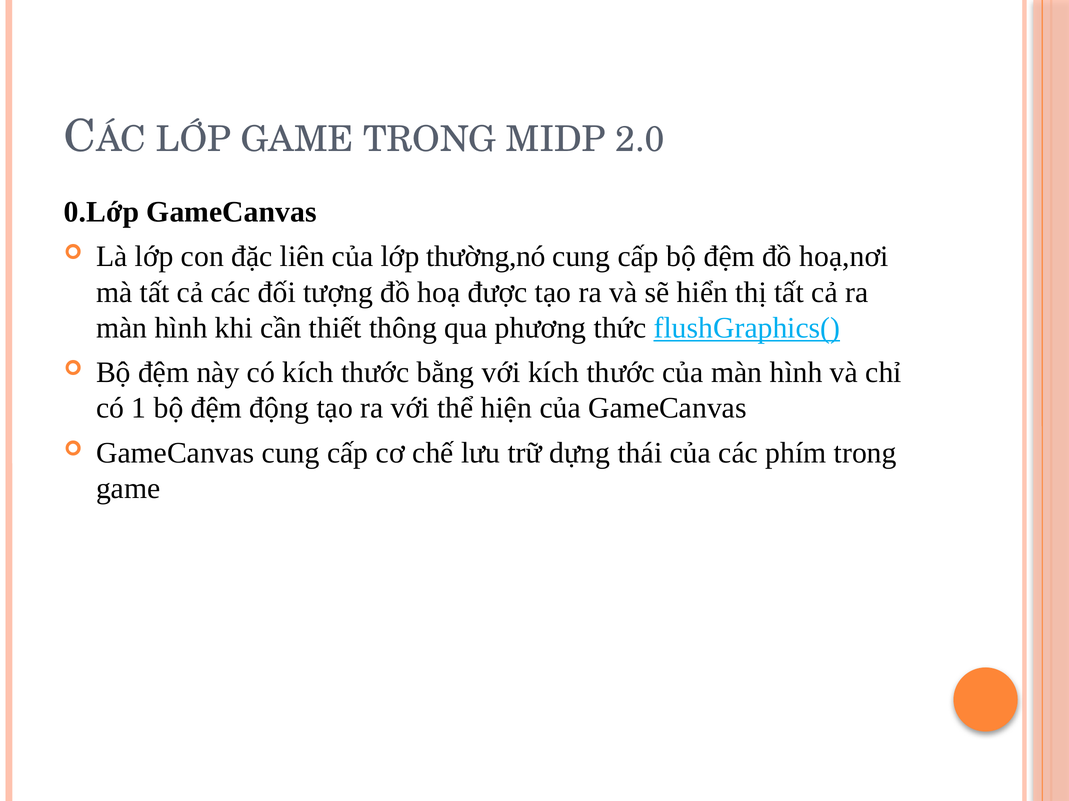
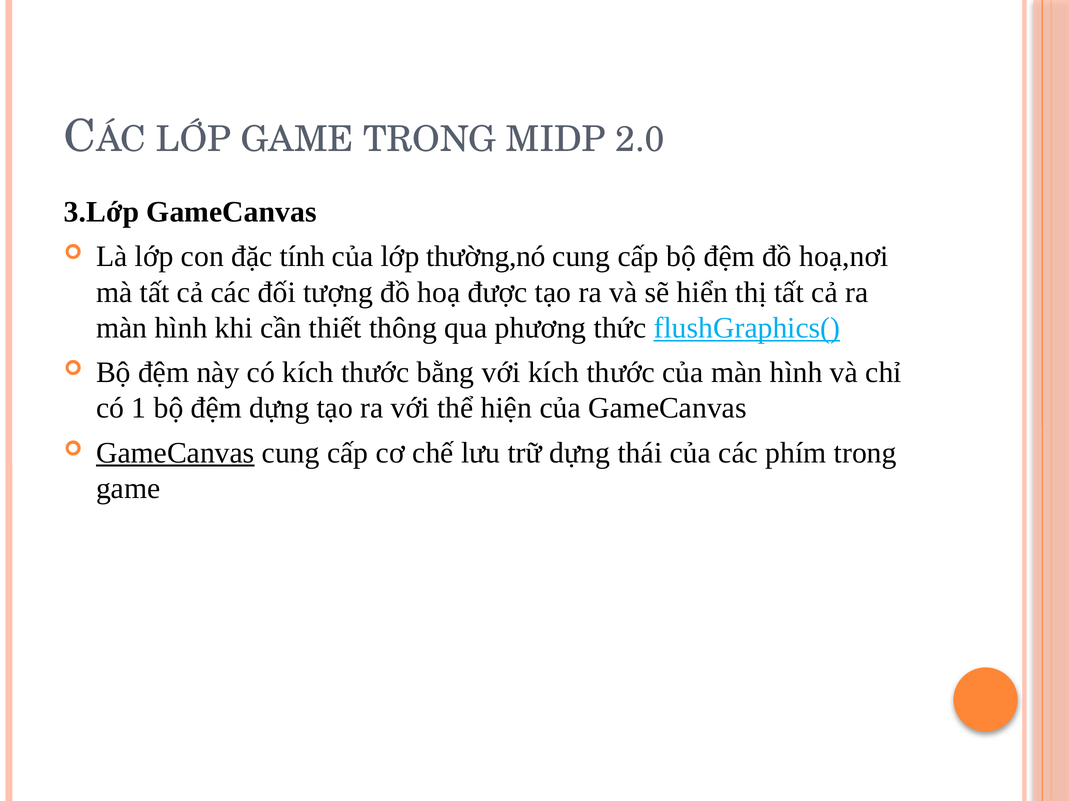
0.Lớp: 0.Lớp -> 3.Lớp
liên: liên -> tính
đệm động: động -> dựng
GameCanvas at (175, 453) underline: none -> present
